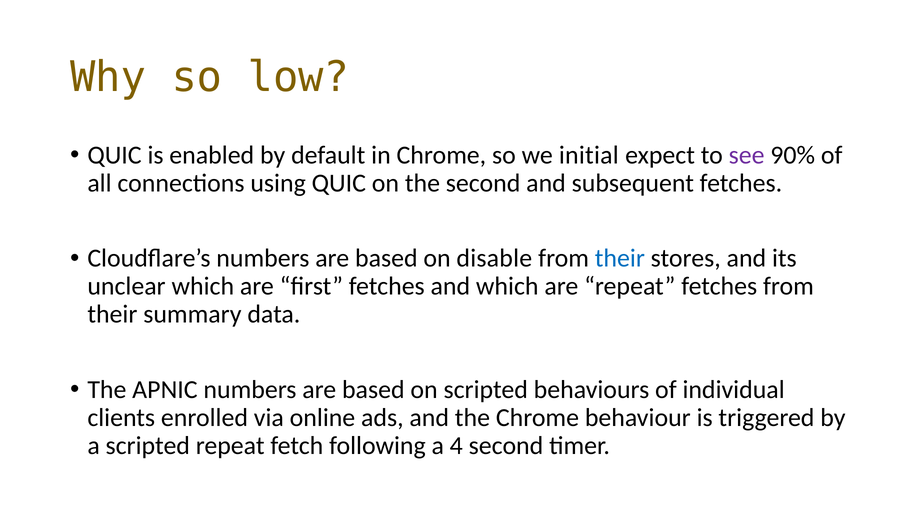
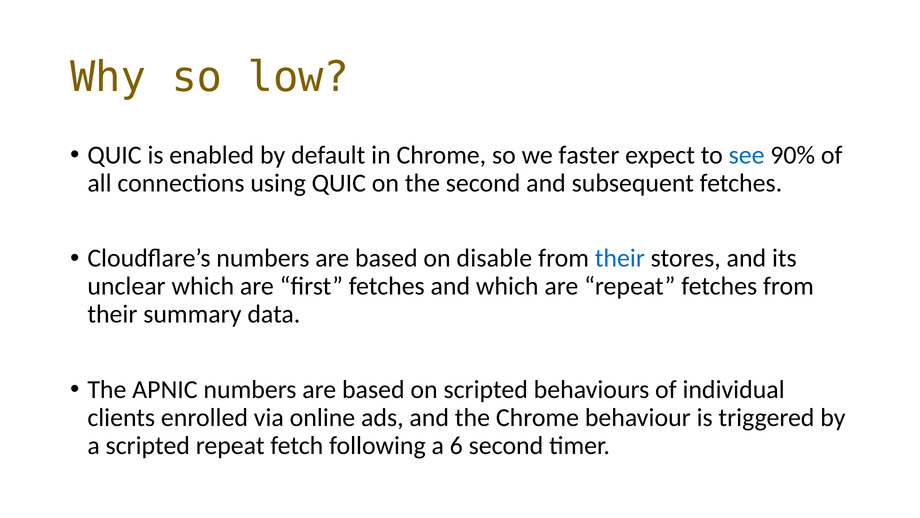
initial: initial -> faster
see colour: purple -> blue
4: 4 -> 6
